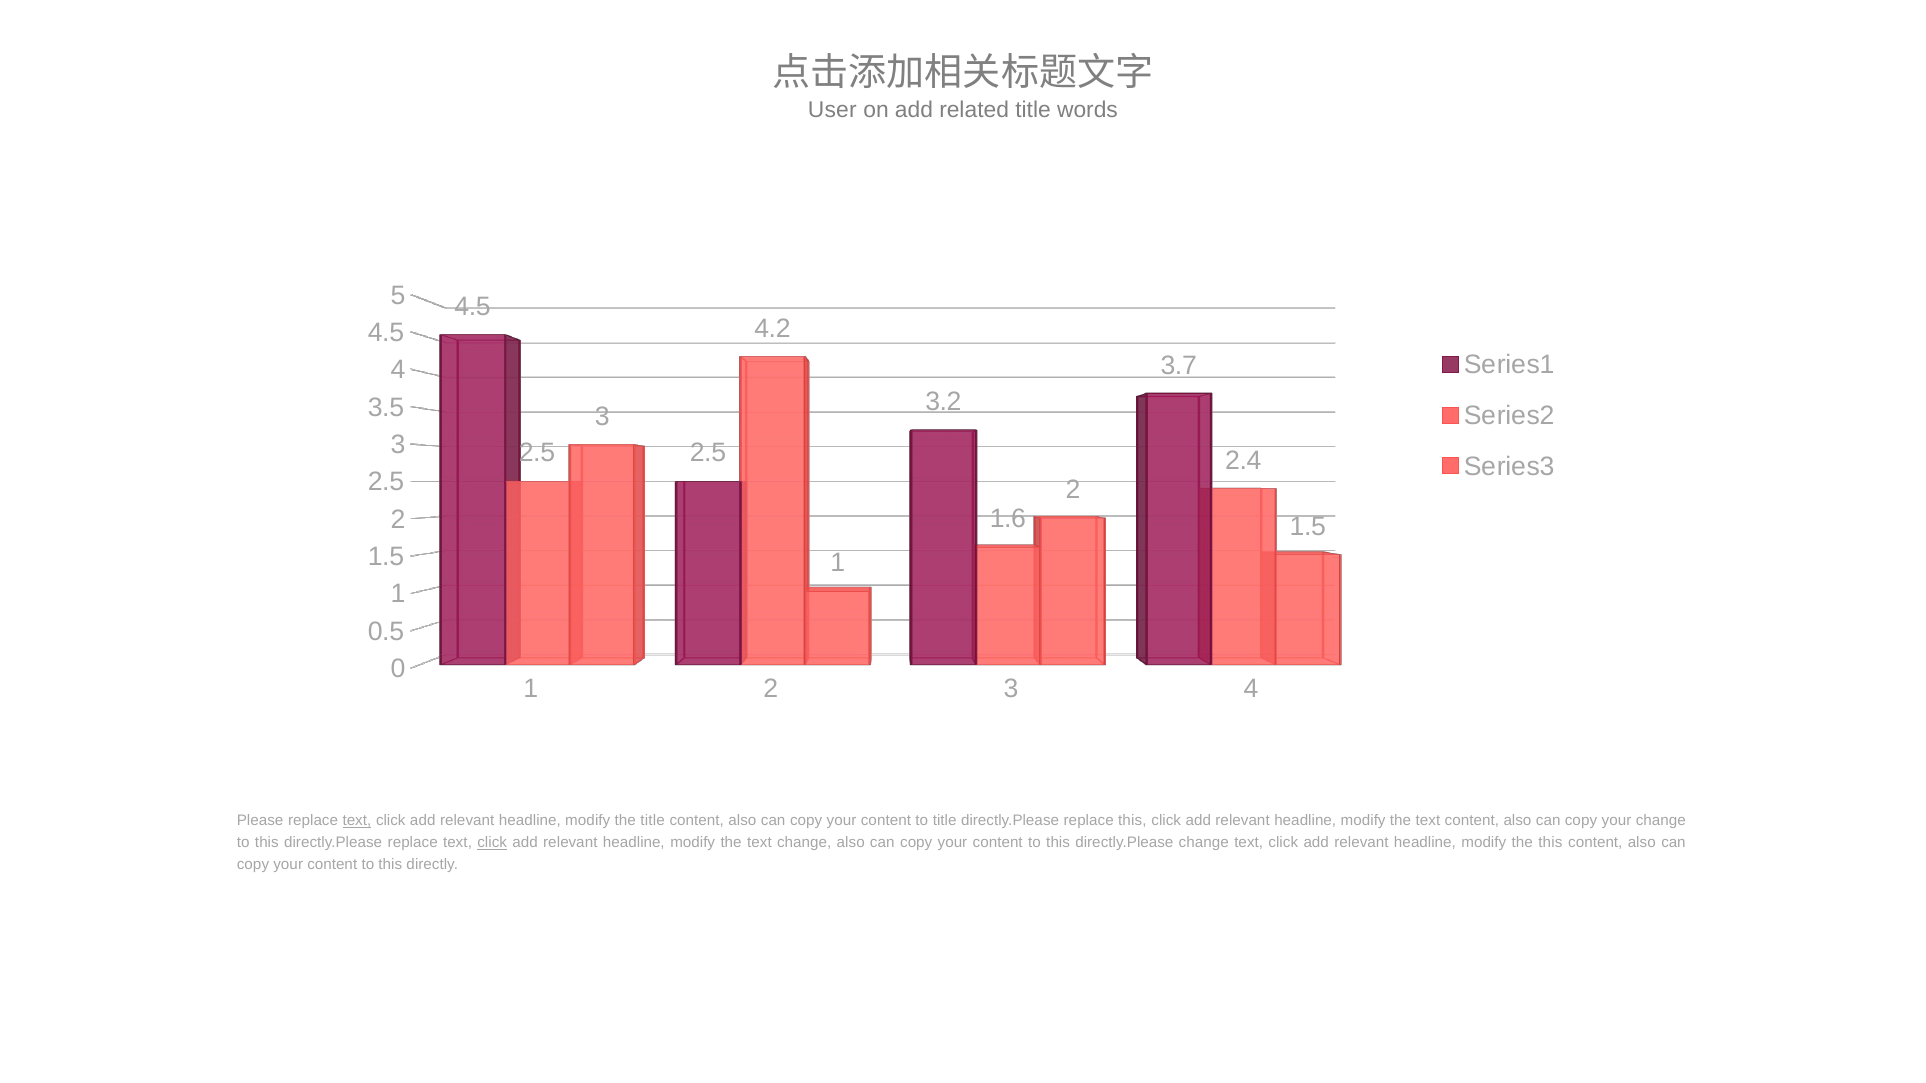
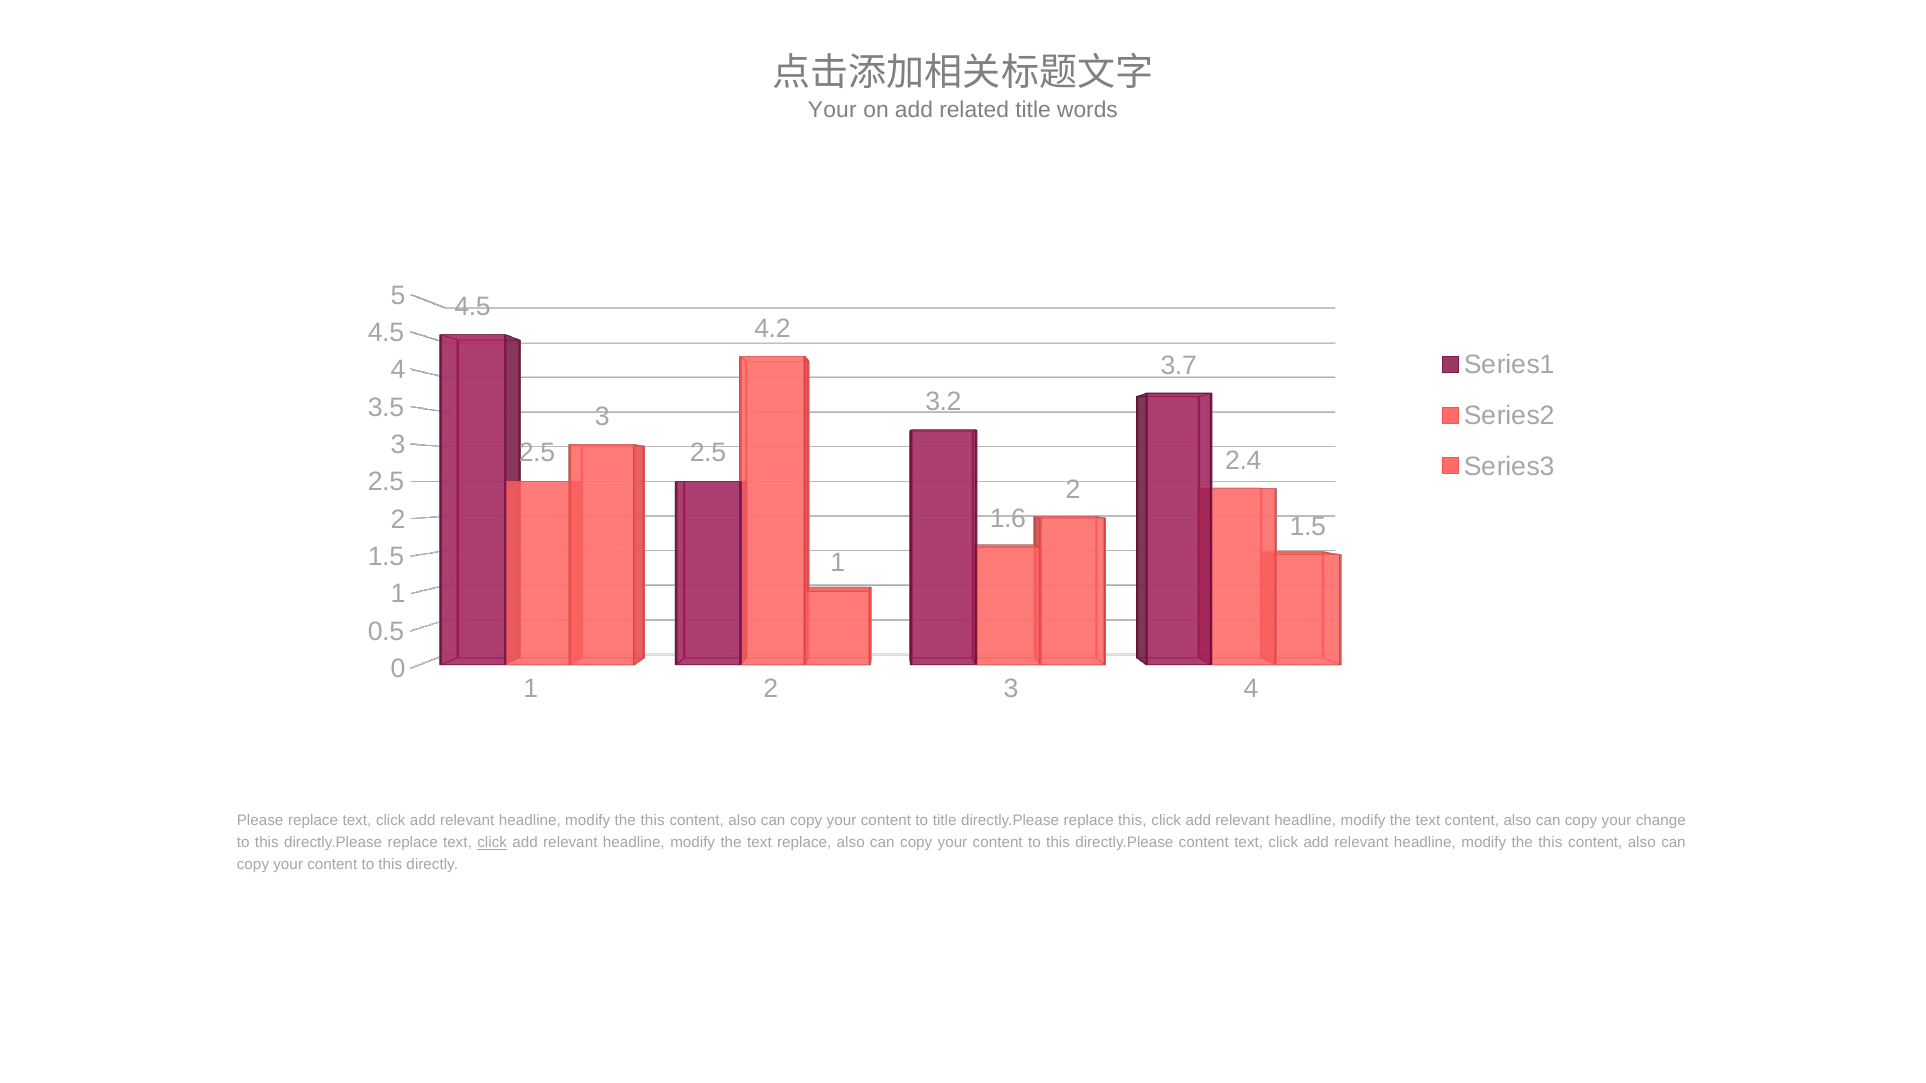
User at (832, 110): User -> Your
text at (357, 821) underline: present -> none
title at (653, 821): title -> this
text change: change -> replace
directly.Please change: change -> content
